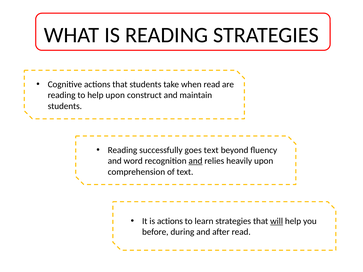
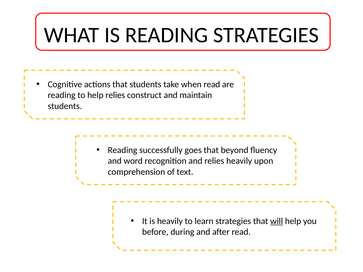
help upon: upon -> relies
goes text: text -> that
and at (195, 161) underline: present -> none
is actions: actions -> heavily
